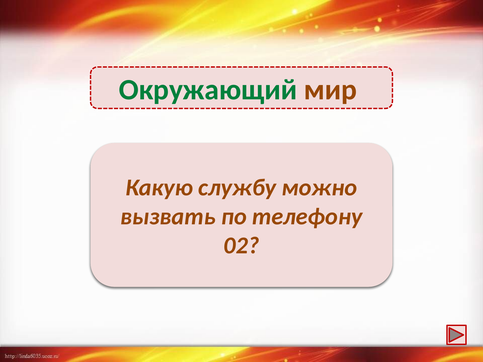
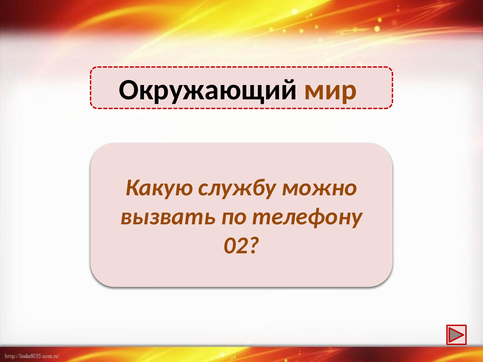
Окружающий colour: green -> black
